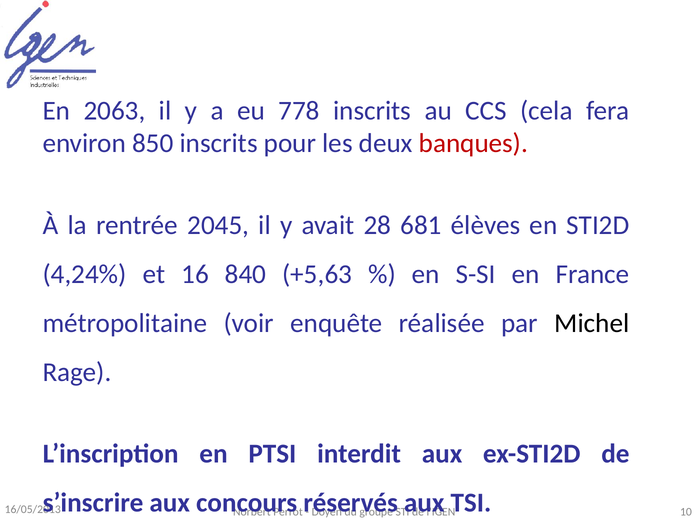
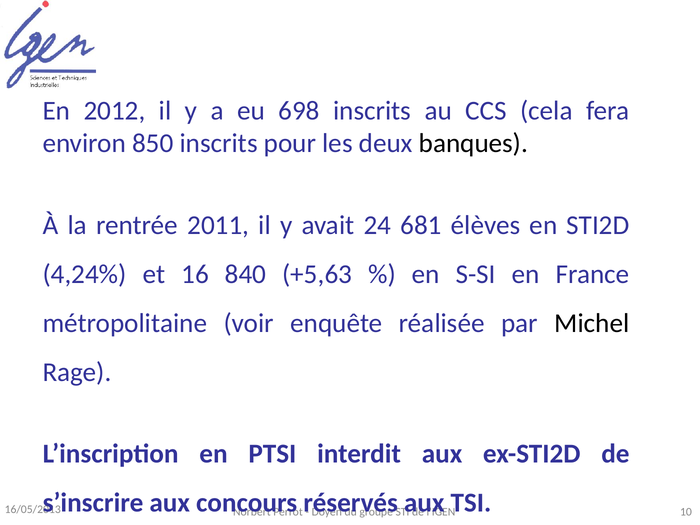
2063: 2063 -> 2012
778: 778 -> 698
banques colour: red -> black
2045: 2045 -> 2011
28: 28 -> 24
